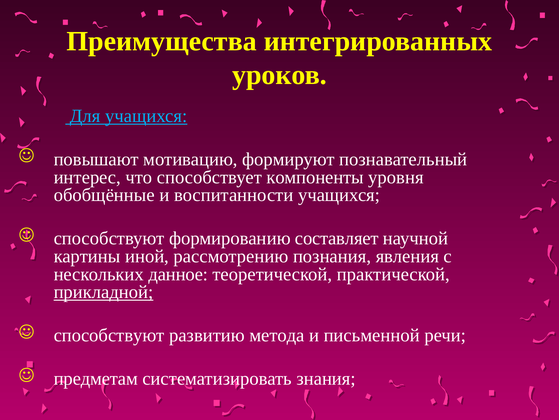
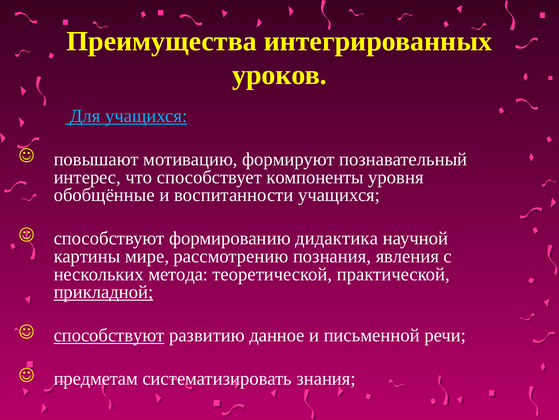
составляет: составляет -> дидактика
иной: иной -> мире
данное: данное -> метода
способствуют at (109, 335) underline: none -> present
метода: метода -> данное
